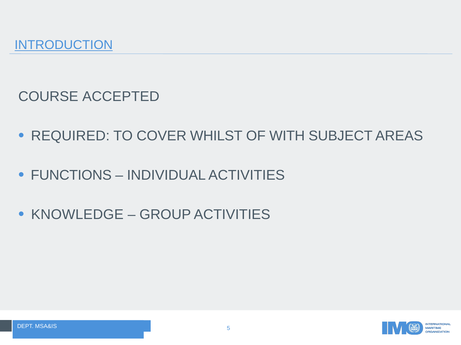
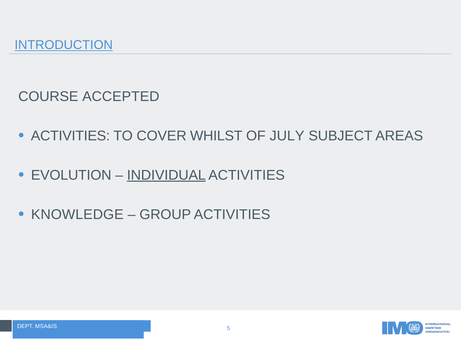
REQUIRED at (70, 136): REQUIRED -> ACTIVITIES
WITH: WITH -> JULY
FUNCTIONS: FUNCTIONS -> EVOLUTION
INDIVIDUAL underline: none -> present
